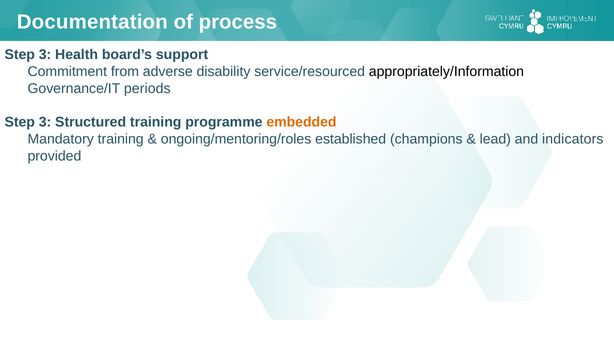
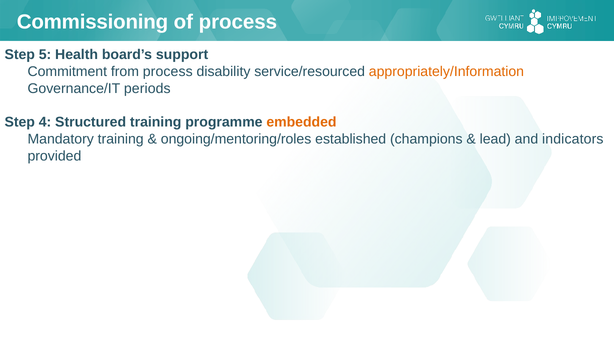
Documentation: Documentation -> Commissioning
3 at (45, 55): 3 -> 5
from adverse: adverse -> process
appropriately/Information colour: black -> orange
3 at (45, 122): 3 -> 4
